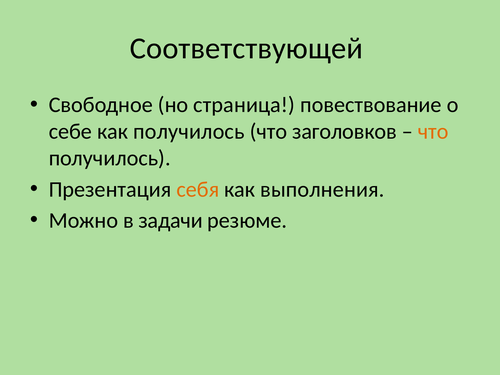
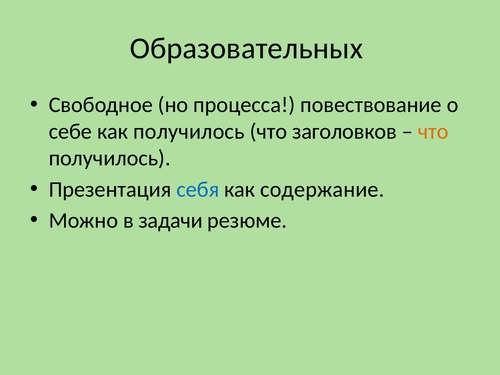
Соответствующей: Соответствующей -> Образовательных
страница: страница -> процесса
себя colour: orange -> blue
выполнения: выполнения -> содержание
